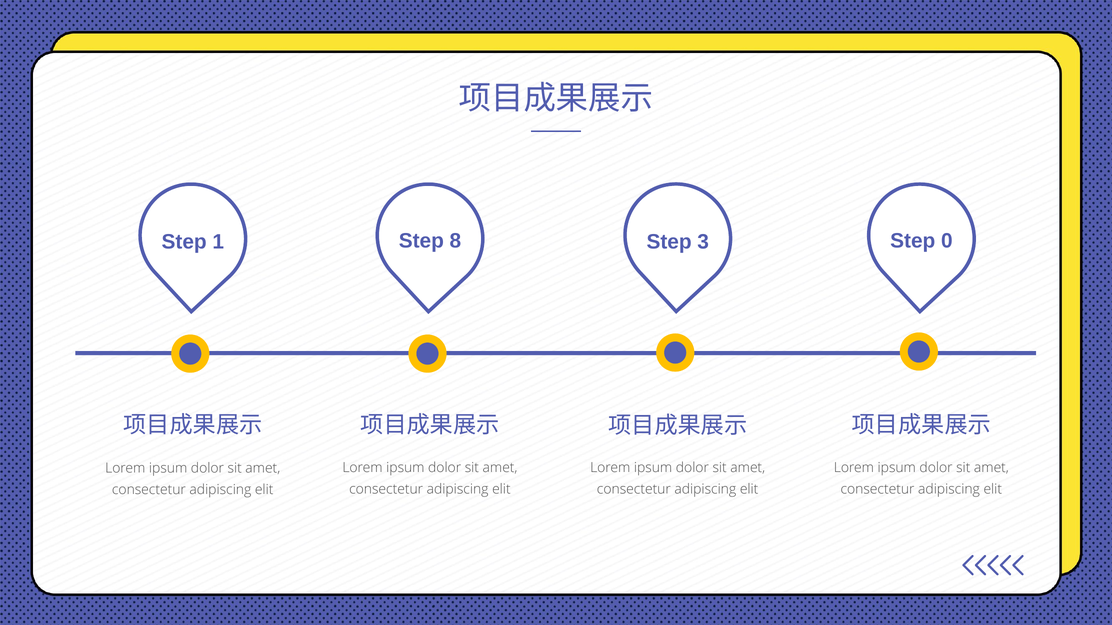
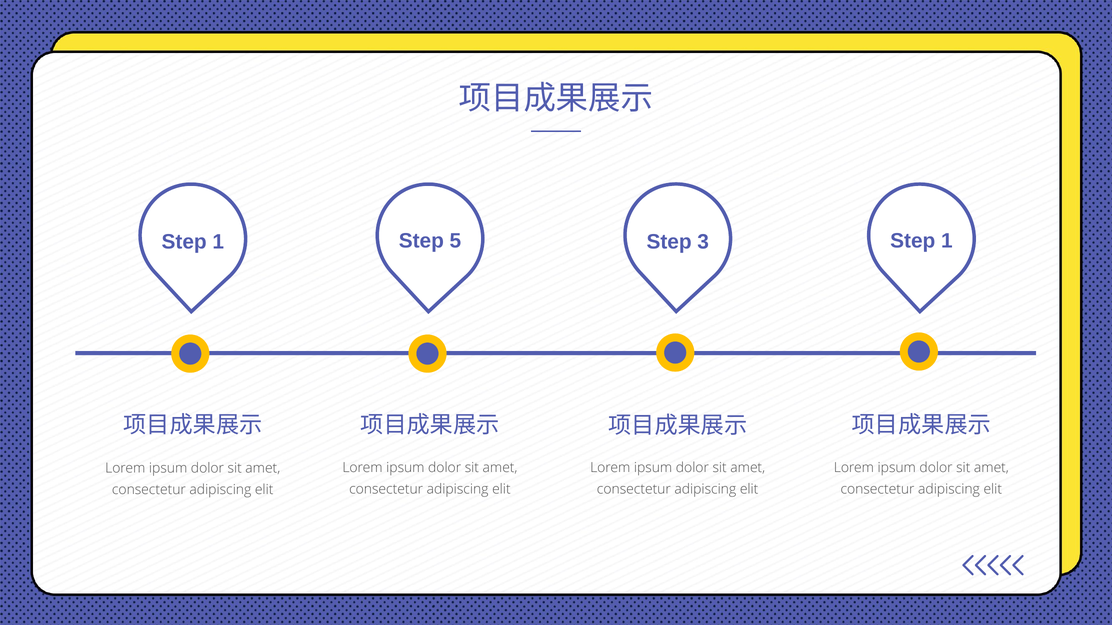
8: 8 -> 5
3 Step 0: 0 -> 1
